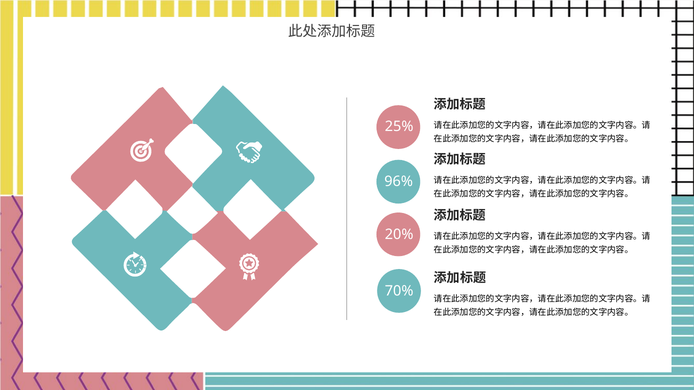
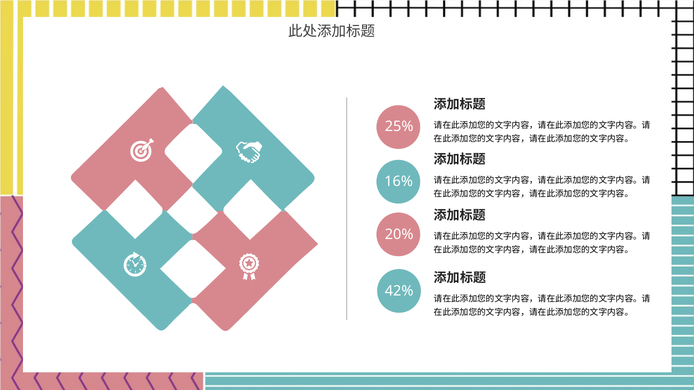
96%: 96% -> 16%
70%: 70% -> 42%
